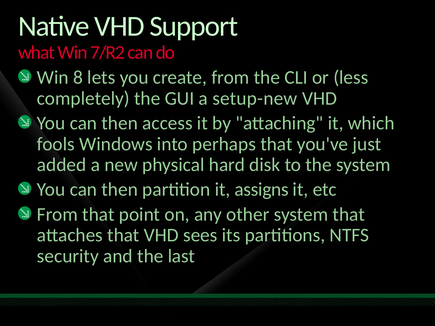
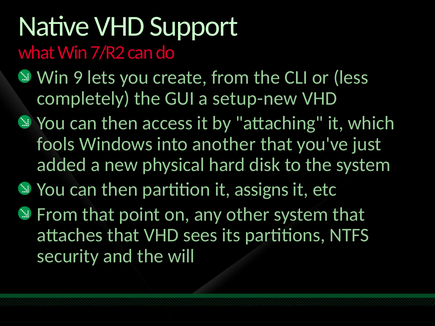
8: 8 -> 9
perhaps: perhaps -> another
last: last -> will
